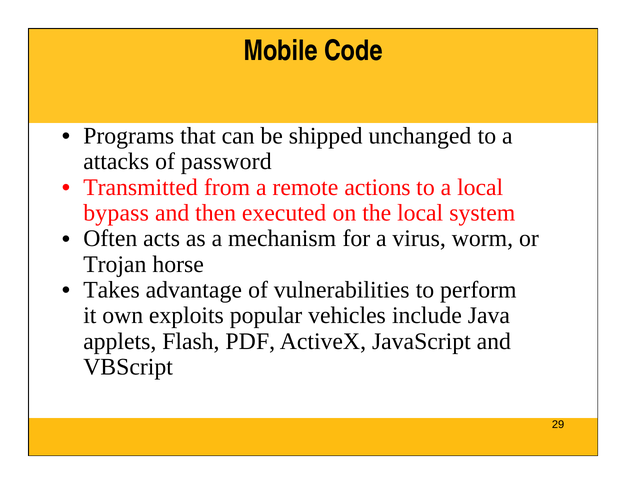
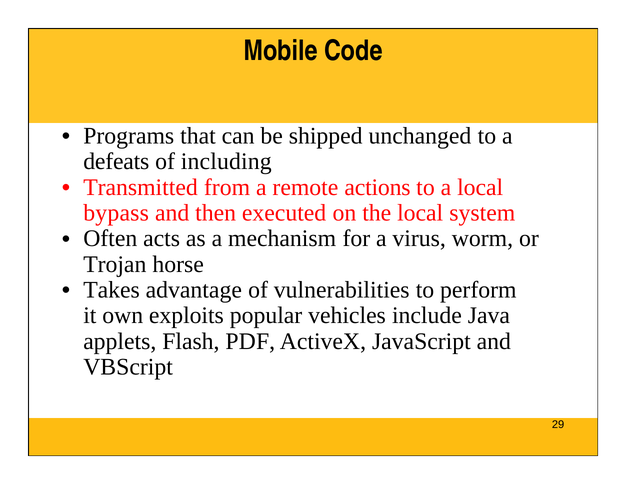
attacks: attacks -> defeats
password: password -> including
